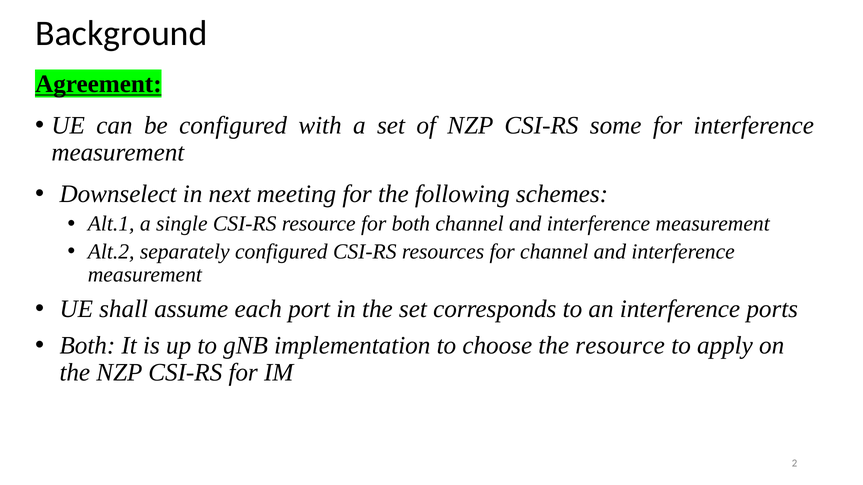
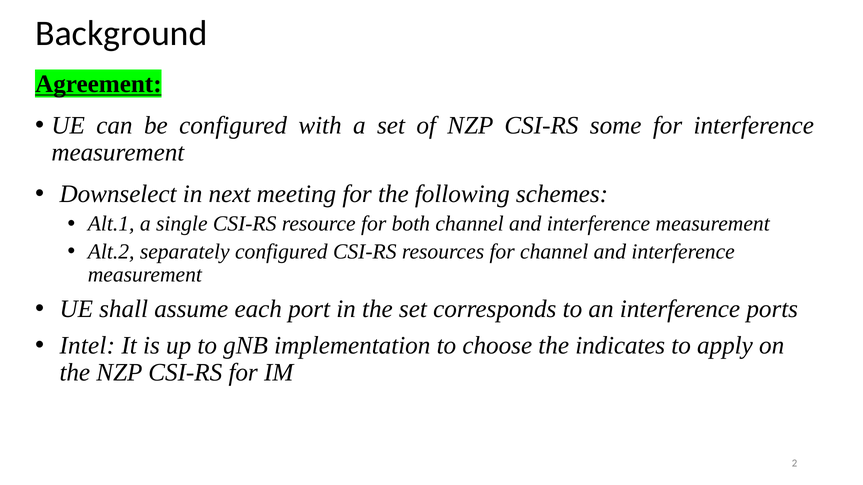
Both at (87, 346): Both -> Intel
the resource: resource -> indicates
